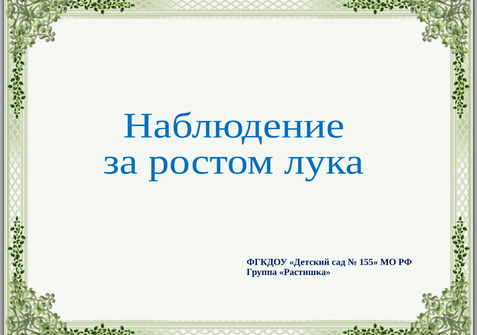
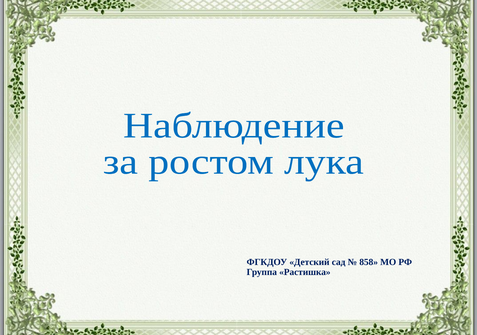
155: 155 -> 858
